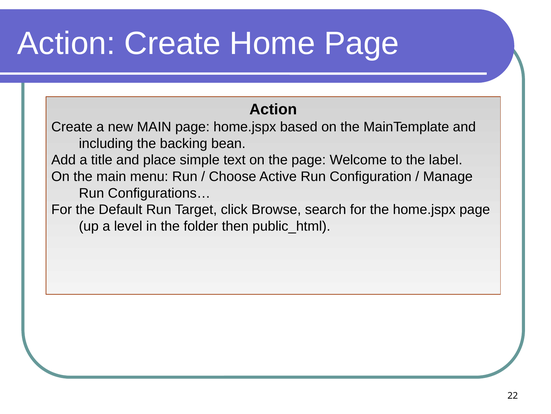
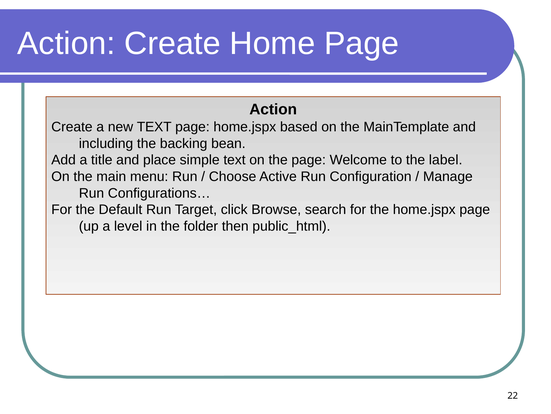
new MAIN: MAIN -> TEXT
